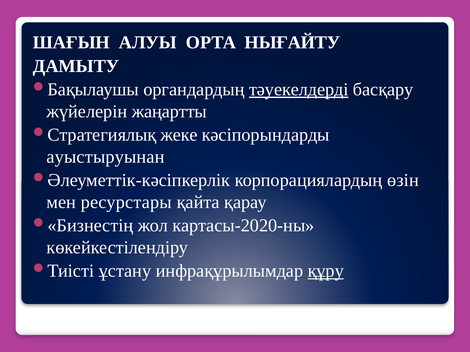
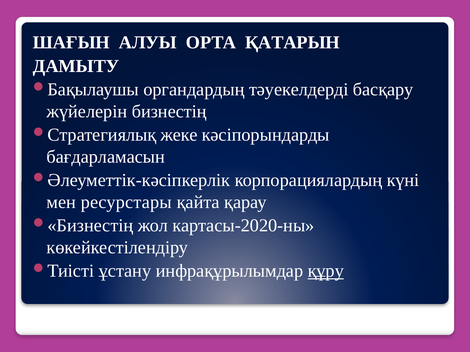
НЫҒАЙТУ: НЫҒАЙТУ -> ҚАТАРЫН
тәуекелдерді underline: present -> none
жаңартты: жаңартты -> бизнестің
ауыстыруынан: ауыстыруынан -> бағдарламасын
өзін: өзін -> күні
